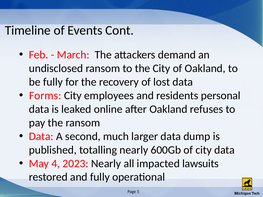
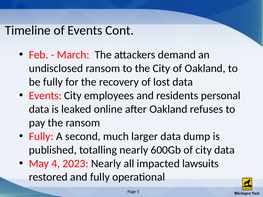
Forms at (45, 96): Forms -> Events
Data at (41, 137): Data -> Fully
